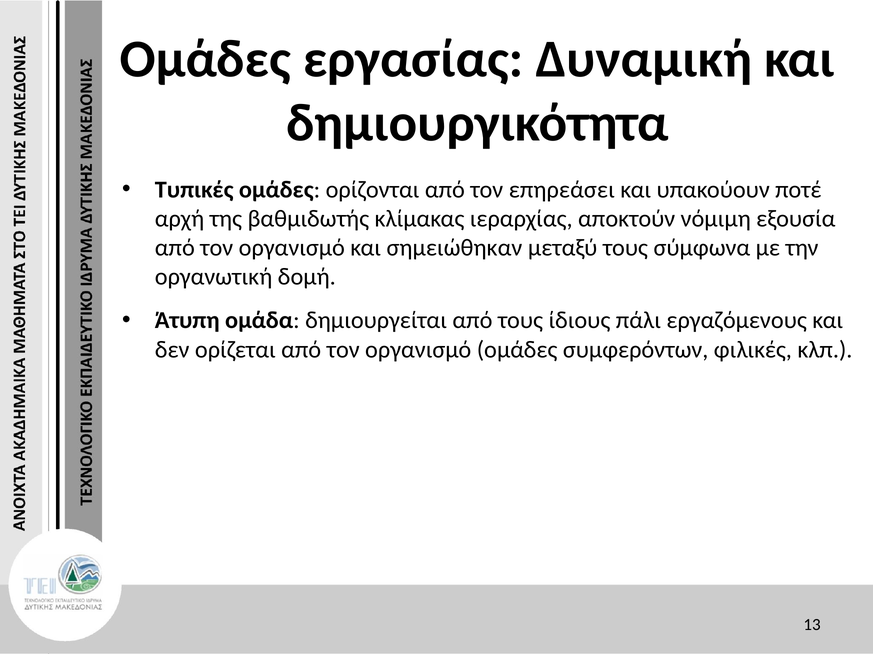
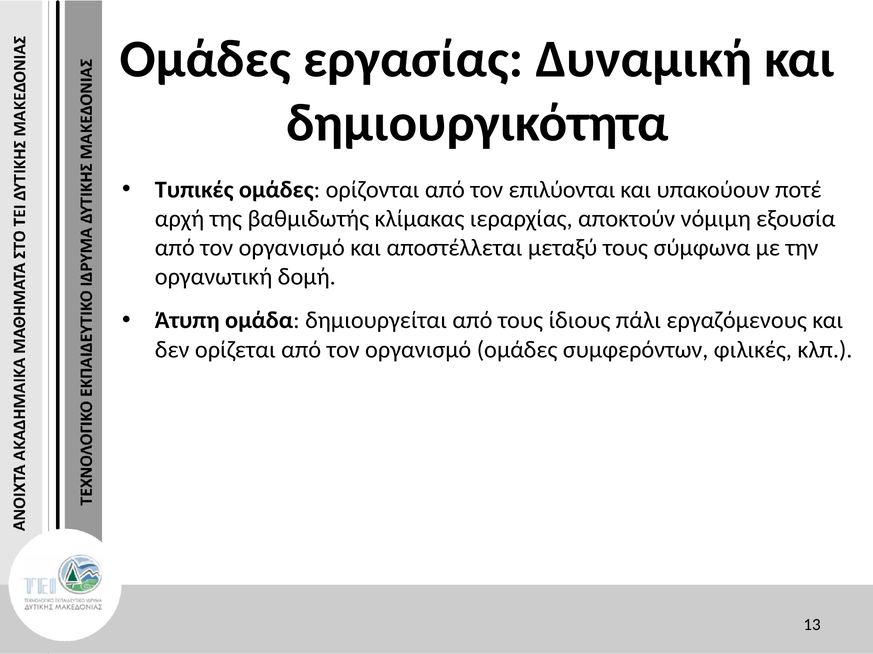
επηρεάσει: επηρεάσει -> επιλύονται
σημειώθηκαν: σημειώθηκαν -> αποστέλλεται
